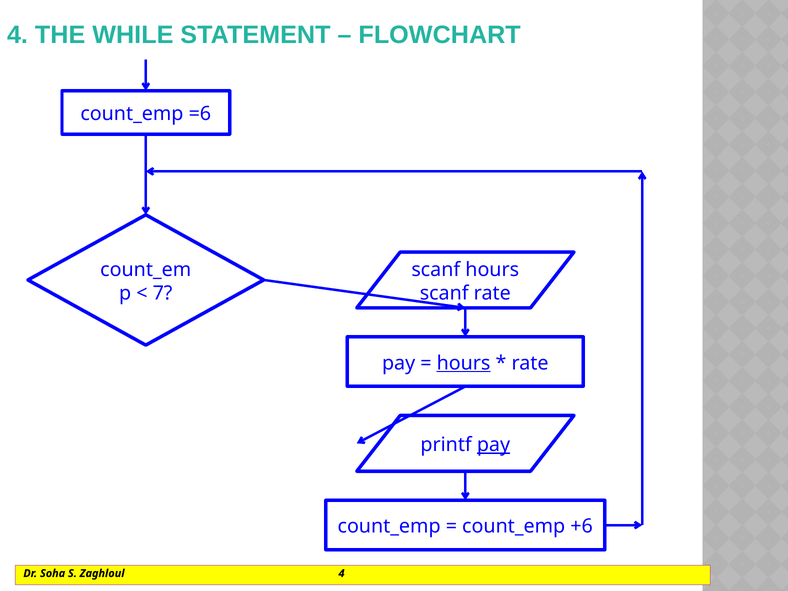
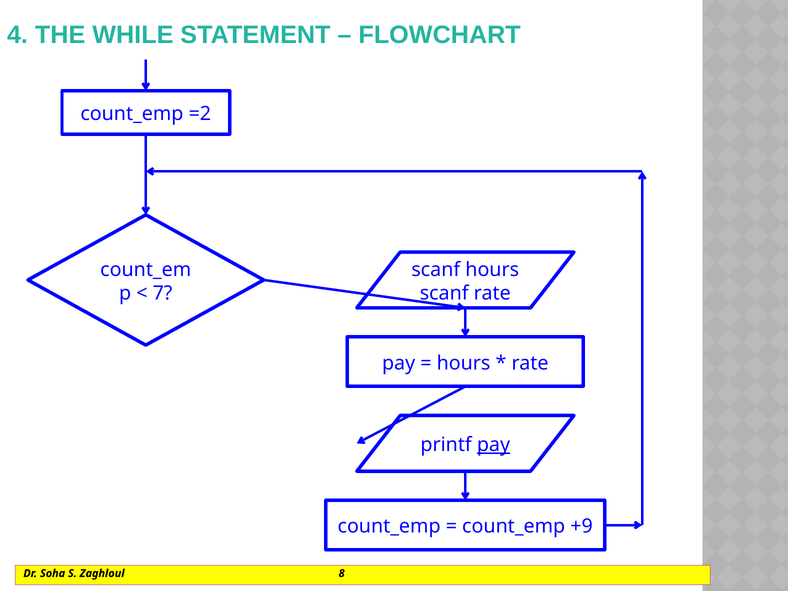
=6: =6 -> =2
hours at (464, 363) underline: present -> none
+6: +6 -> +9
Zaghloul 4: 4 -> 8
